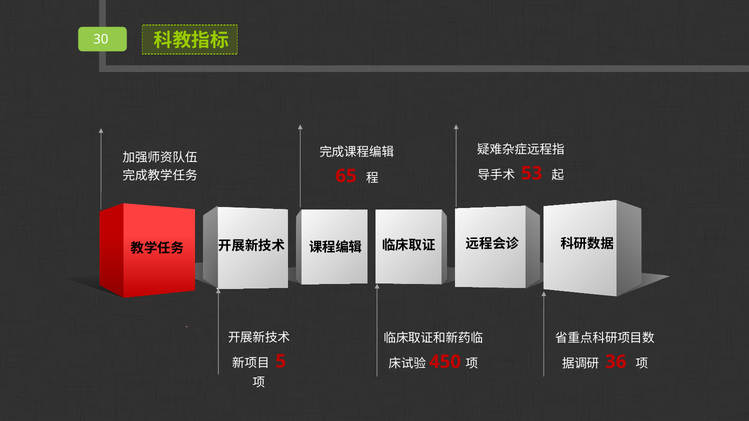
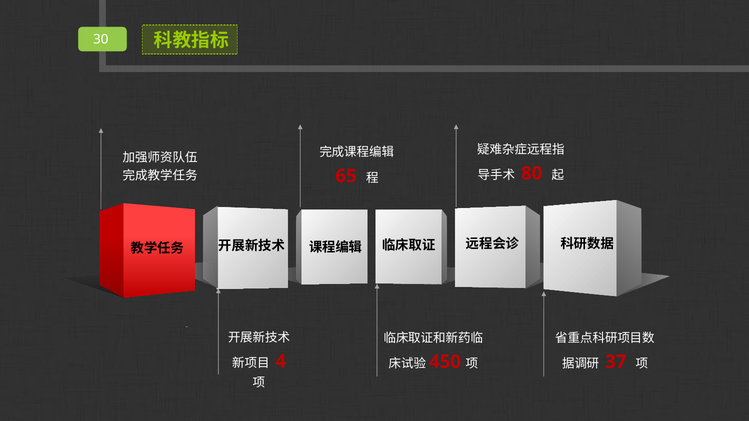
53: 53 -> 80
5: 5 -> 4
36: 36 -> 37
